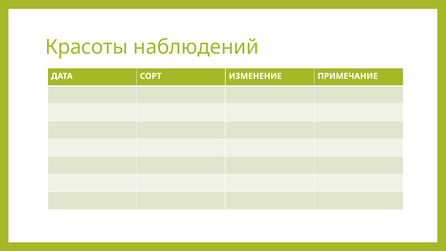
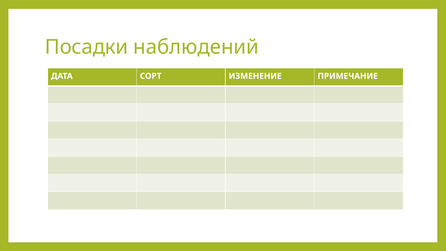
Красоты: Красоты -> Посадки
